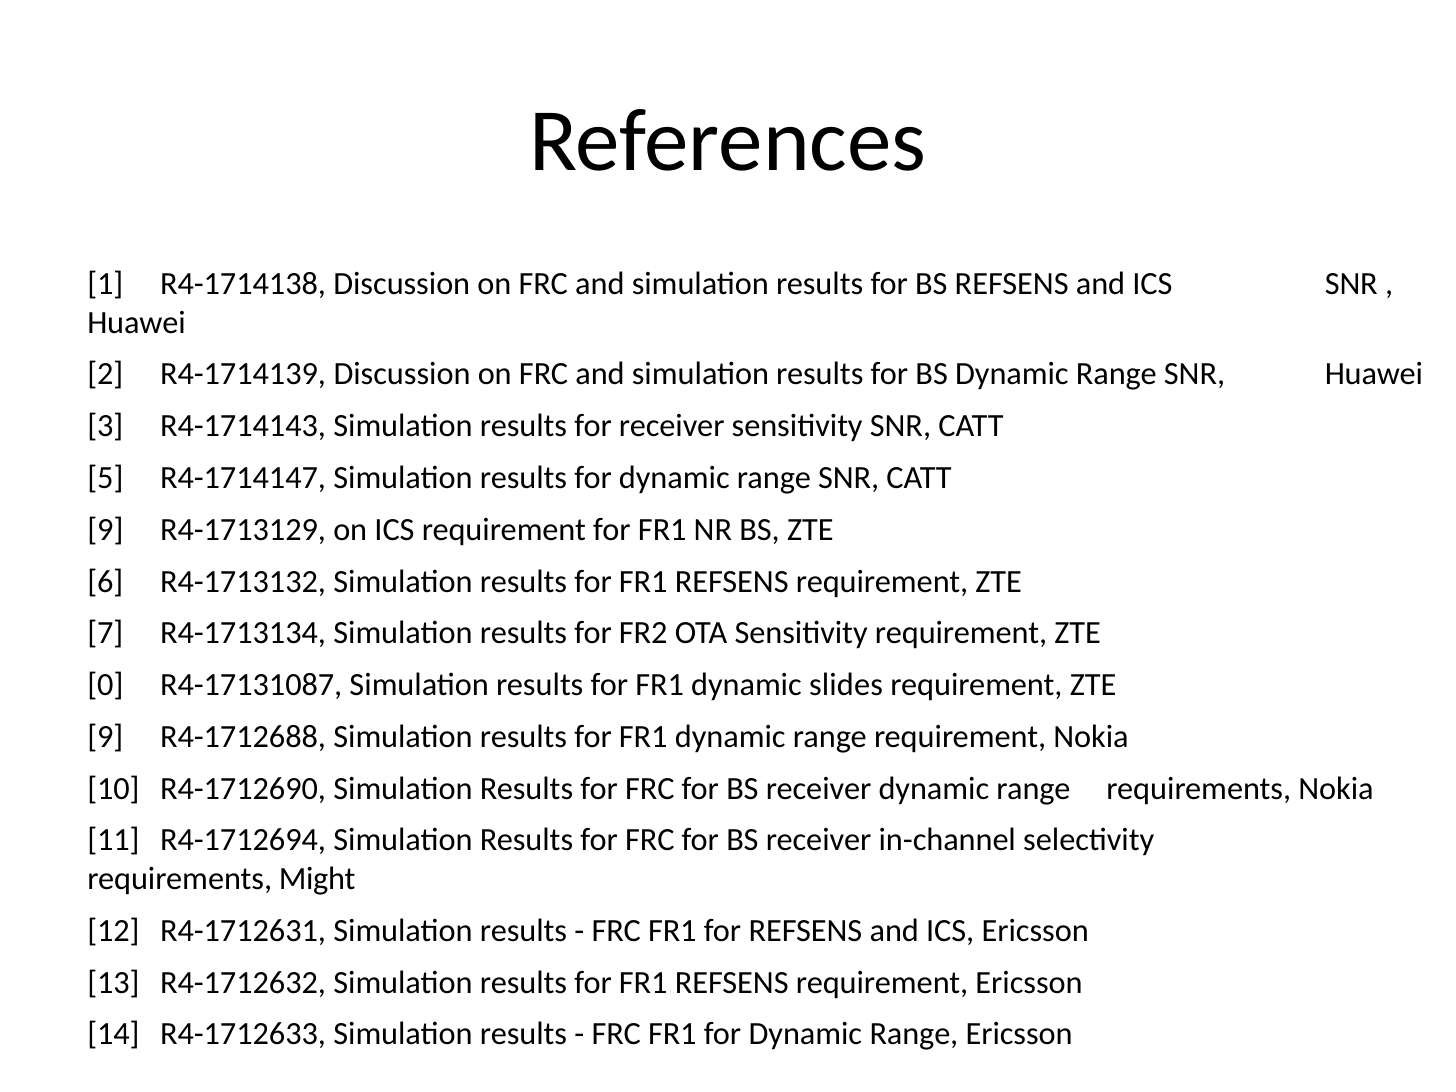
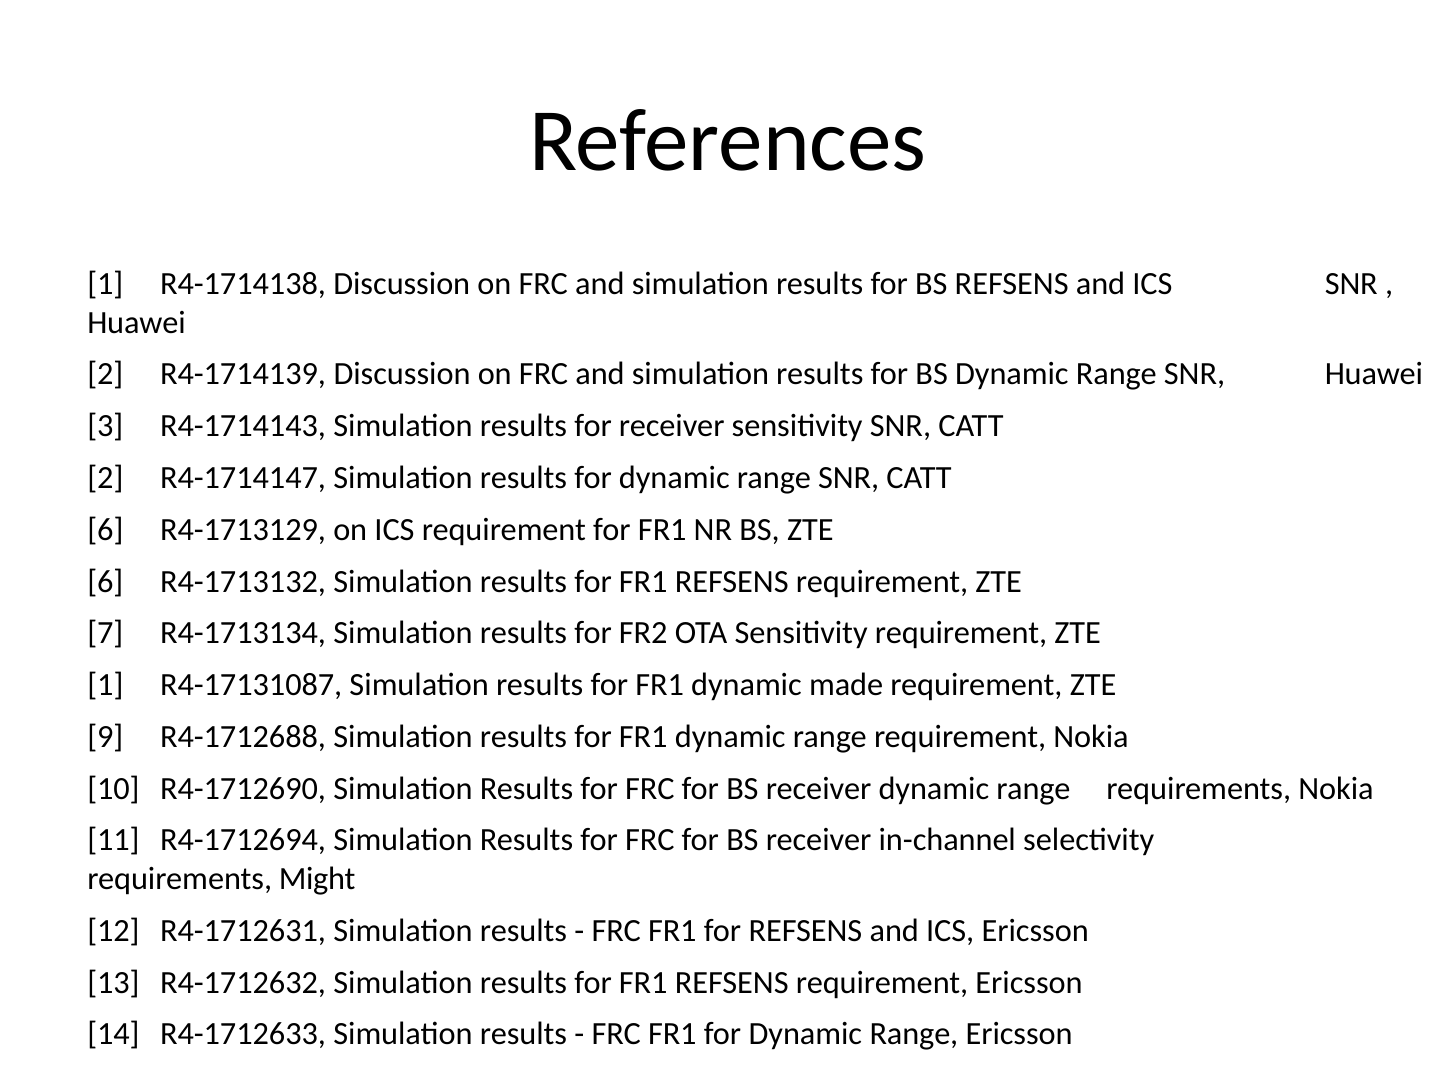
5 at (105, 478): 5 -> 2
9 at (105, 530): 9 -> 6
0 at (105, 685): 0 -> 1
slides: slides -> made
